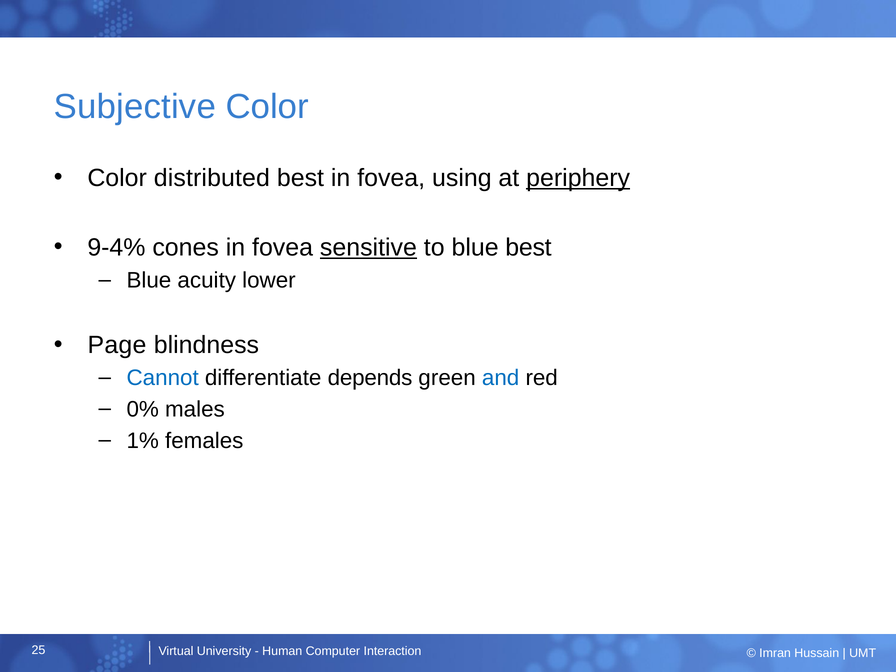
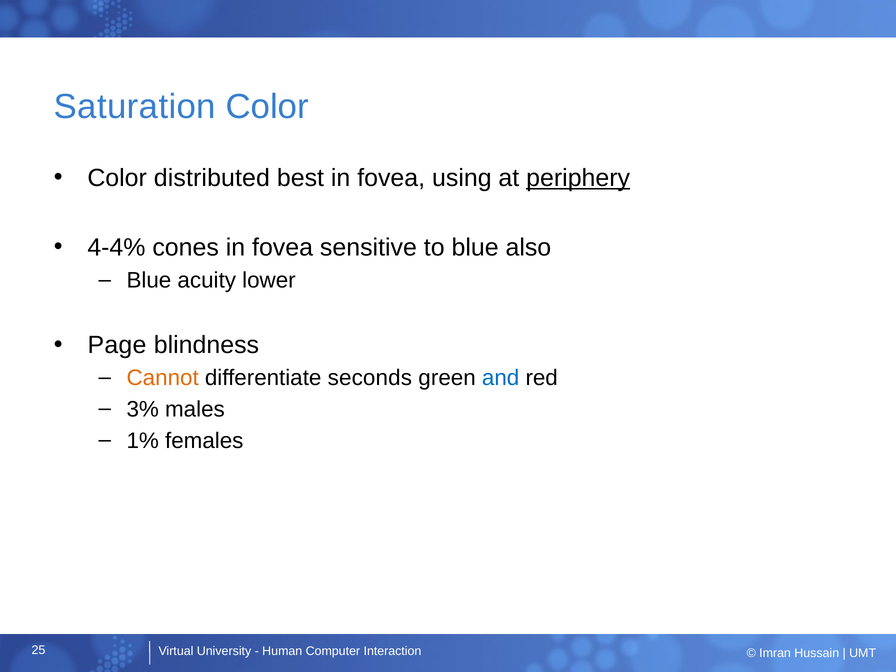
Subjective: Subjective -> Saturation
9-4%: 9-4% -> 4-4%
sensitive underline: present -> none
blue best: best -> also
Cannot colour: blue -> orange
depends: depends -> seconds
0%: 0% -> 3%
